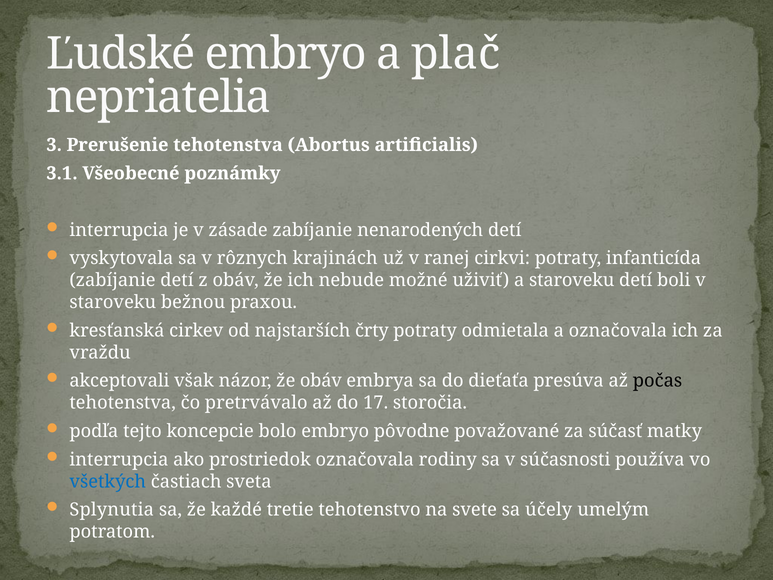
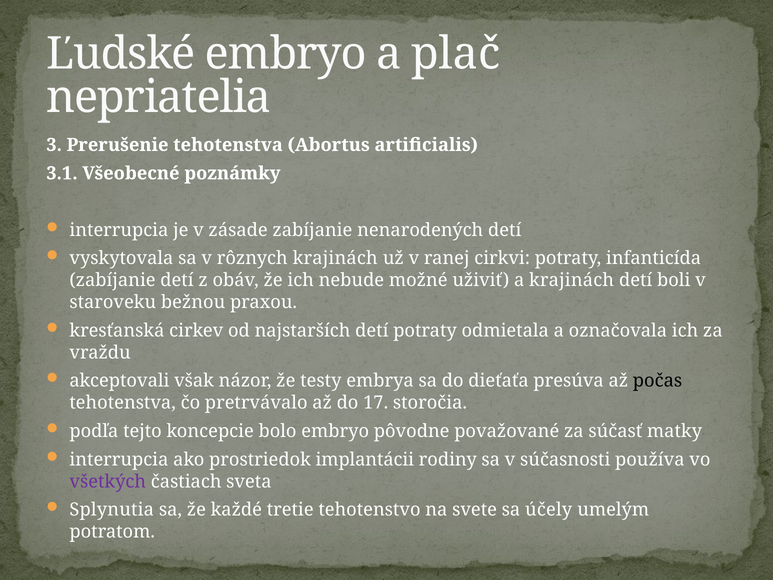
a staroveku: staroveku -> krajinách
najstarších črty: črty -> detí
že obáv: obáv -> testy
prostriedok označovala: označovala -> implantácii
všetkých colour: blue -> purple
